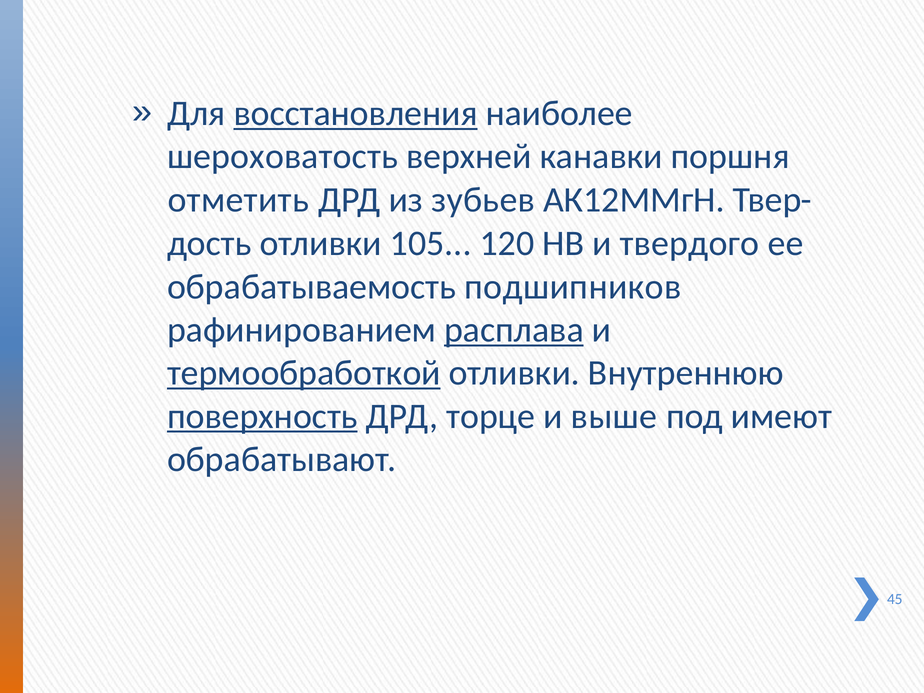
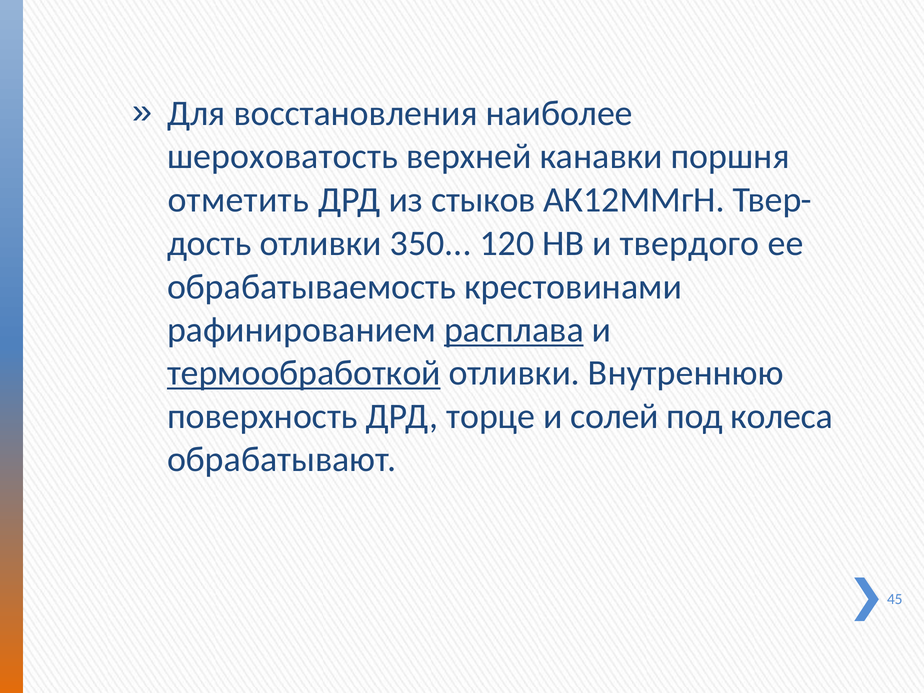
восстановления underline: present -> none
зубьев: зубьев -> стыков
105: 105 -> 350
подшипников: подшипников -> крестовинами
поверхность underline: present -> none
выше: выше -> солей
имеют: имеют -> колеса
